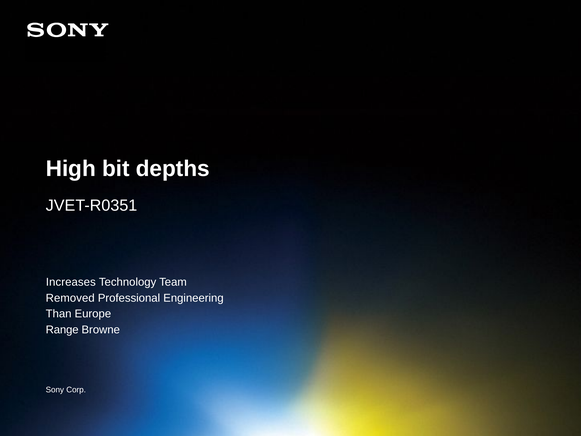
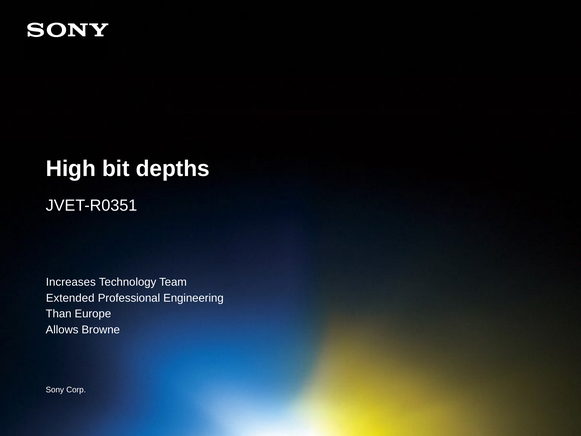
Removed: Removed -> Extended
Range: Range -> Allows
